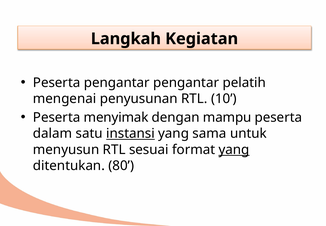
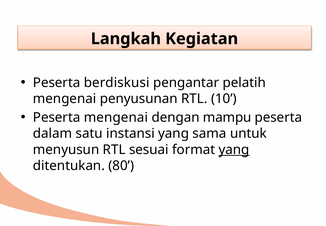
Peserta pengantar: pengantar -> berdiskusi
Peserta menyimak: menyimak -> mengenai
instansi underline: present -> none
